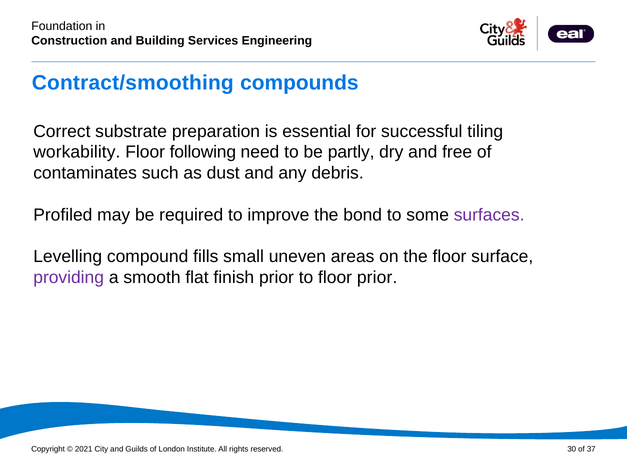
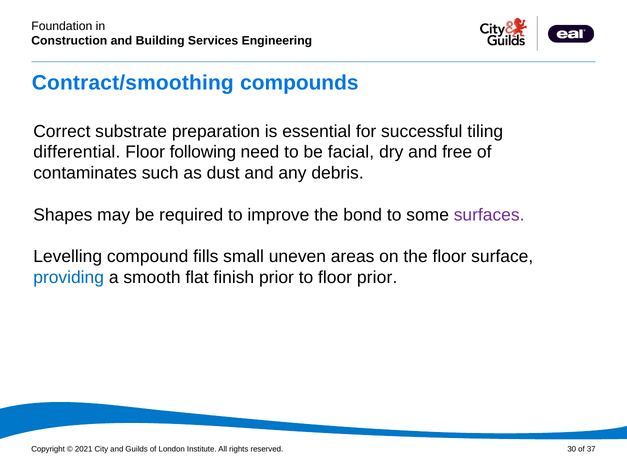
workability: workability -> differential
partly: partly -> facial
Profiled: Profiled -> Shapes
providing colour: purple -> blue
